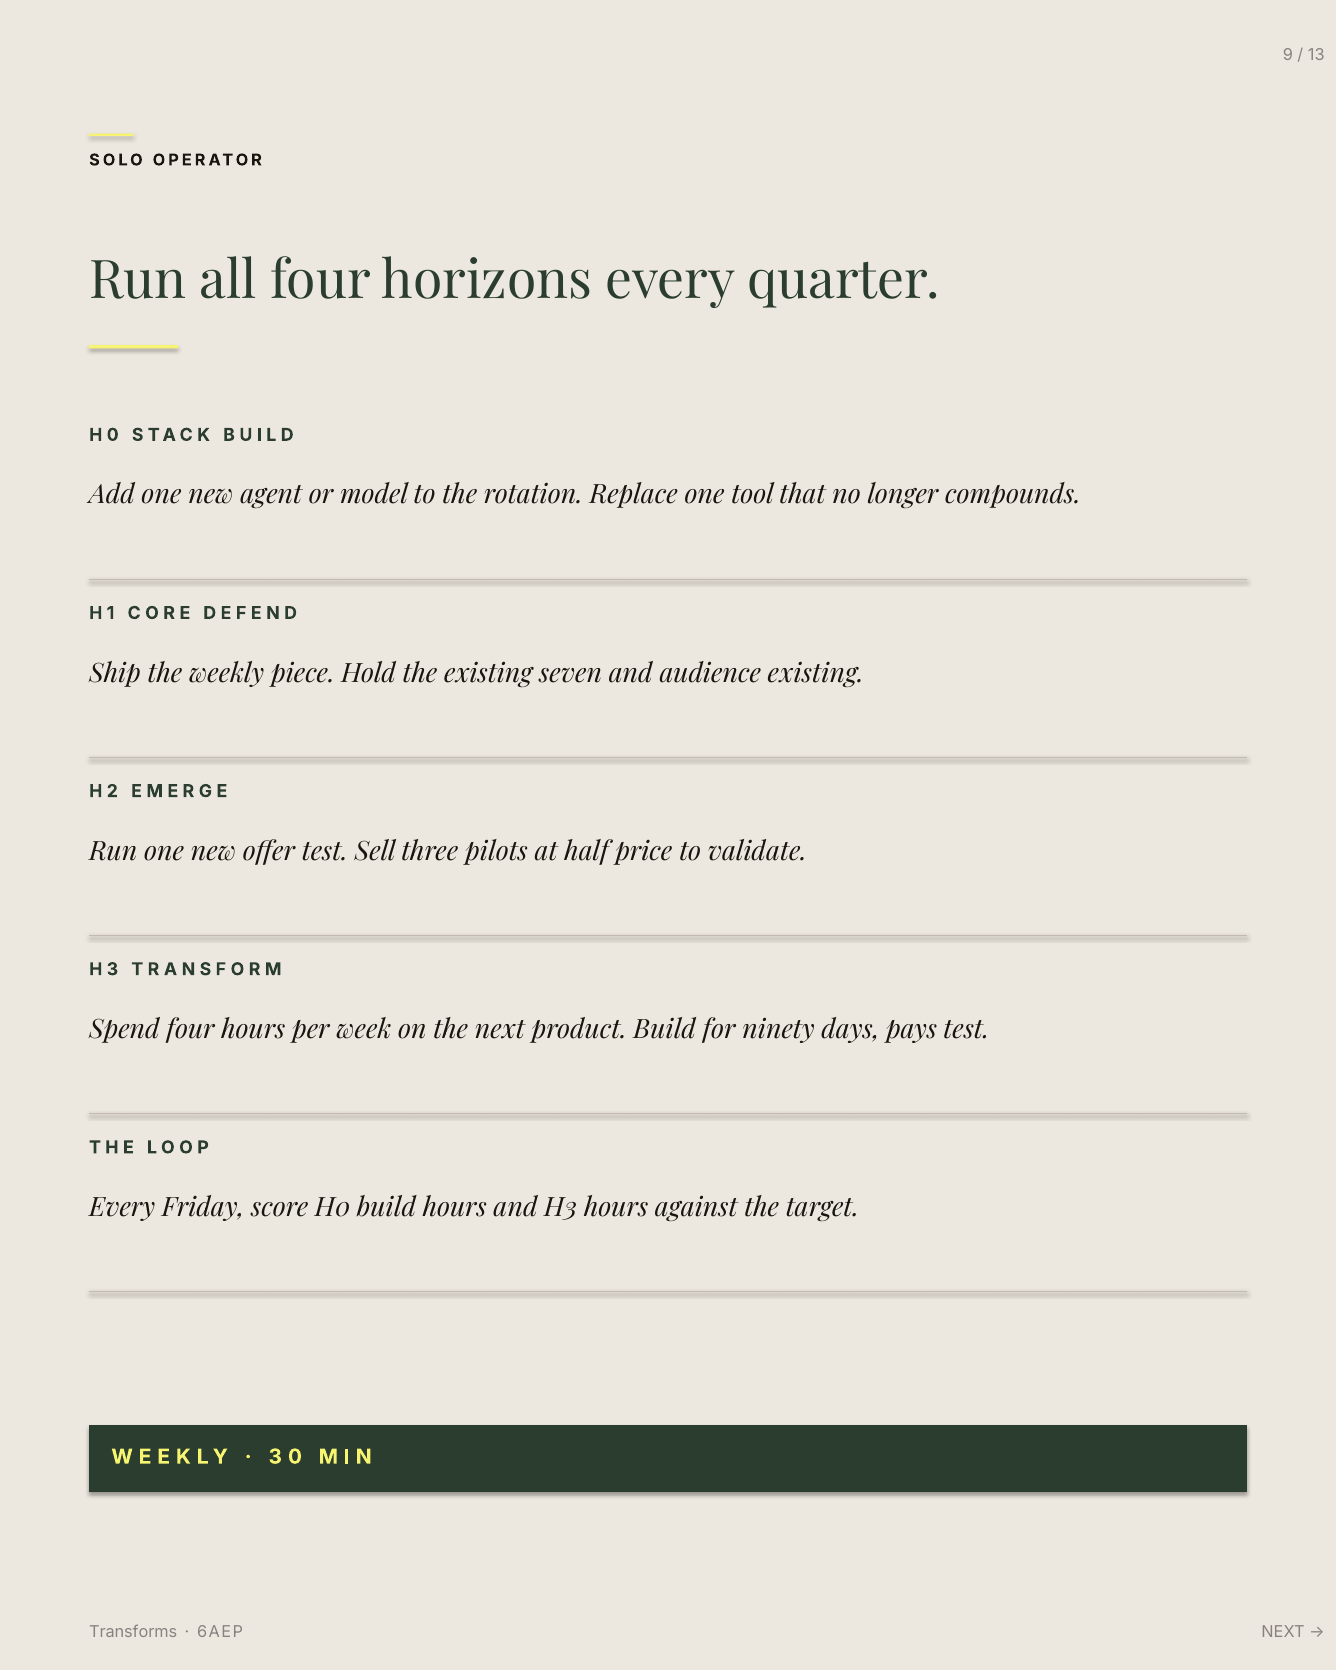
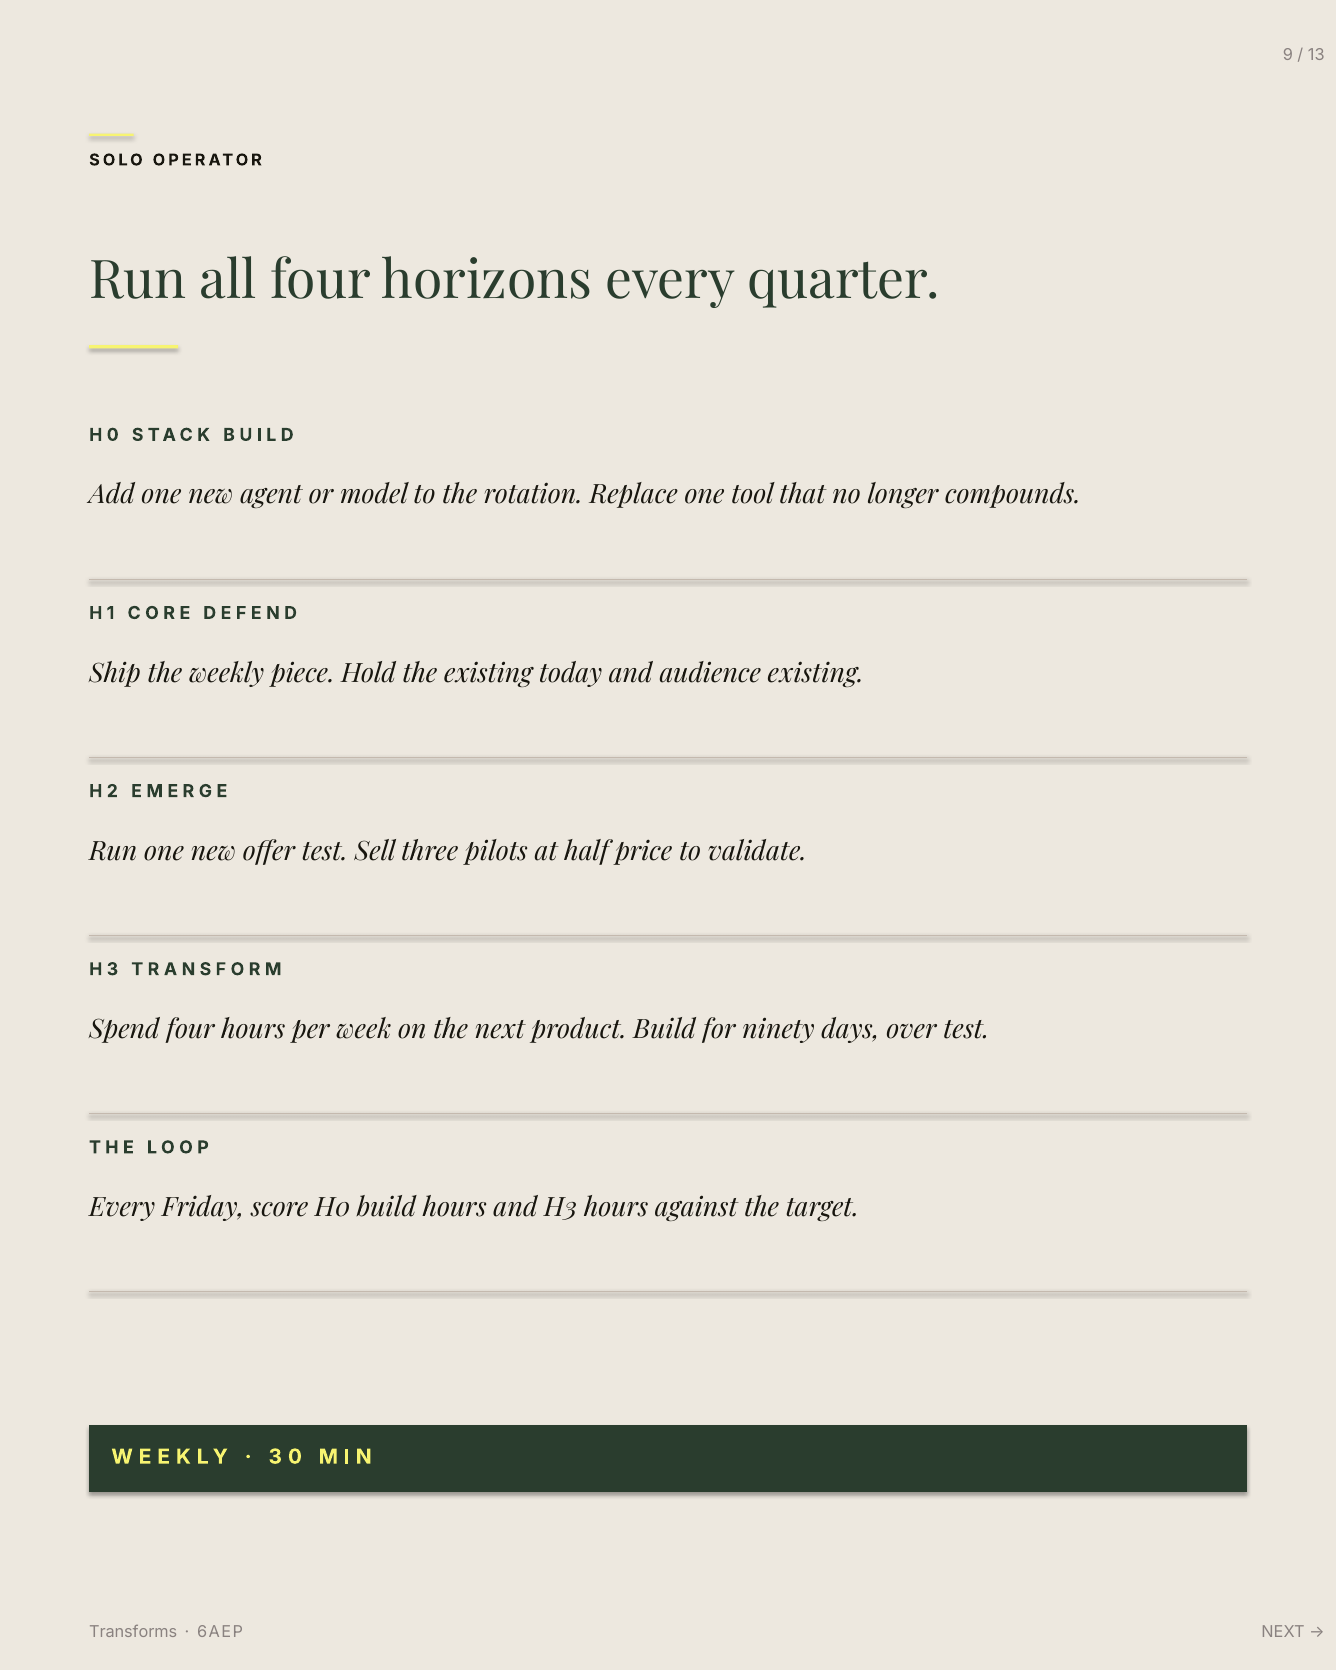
seven: seven -> today
pays: pays -> over
